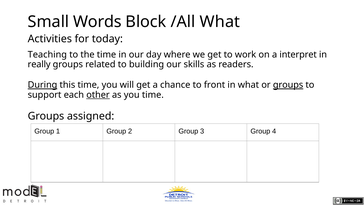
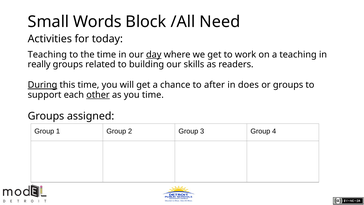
/All What: What -> Need
day underline: none -> present
a interpret: interpret -> teaching
front: front -> after
in what: what -> does
groups at (288, 85) underline: present -> none
